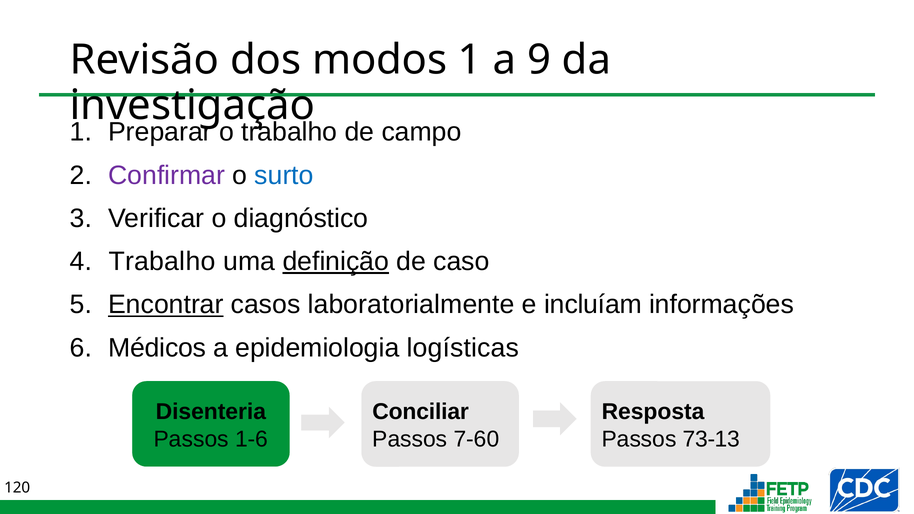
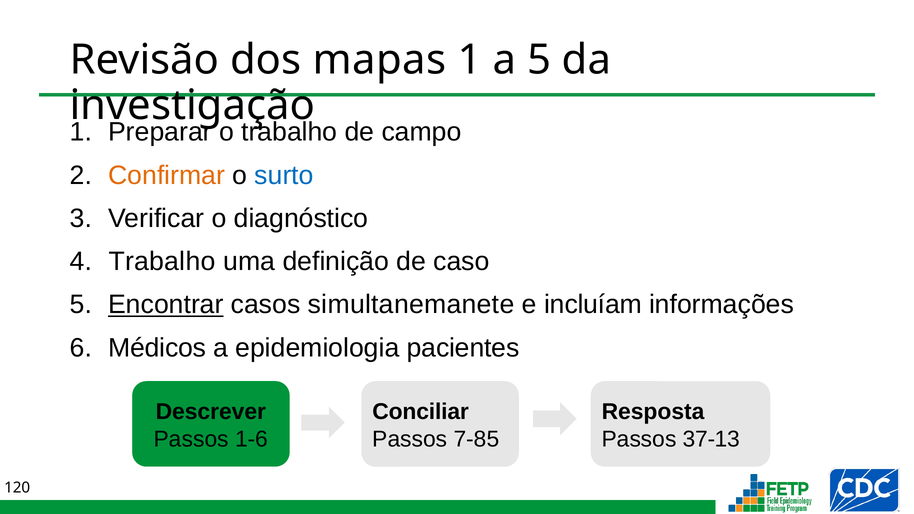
modos: modos -> mapas
a 9: 9 -> 5
Confirmar colour: purple -> orange
definição underline: present -> none
laboratorialmente: laboratorialmente -> simultanemanete
logísticas: logísticas -> pacientes
Disenteria: Disenteria -> Descrever
7-60: 7-60 -> 7-85
73-13: 73-13 -> 37-13
